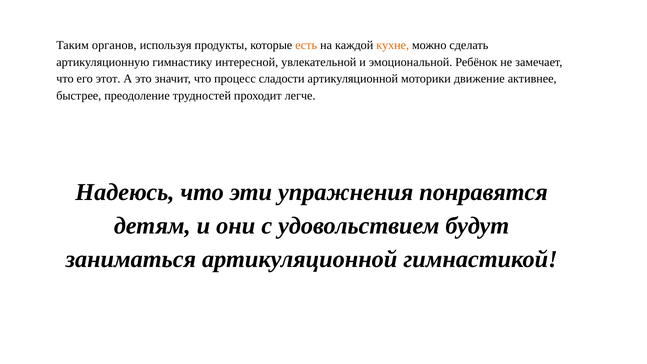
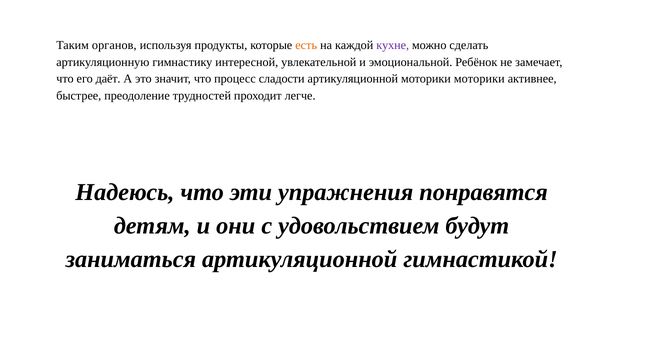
кухне colour: orange -> purple
этот: этот -> даёт
моторики движение: движение -> моторики
